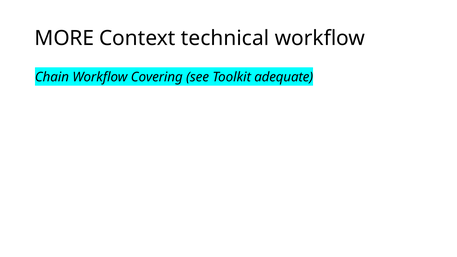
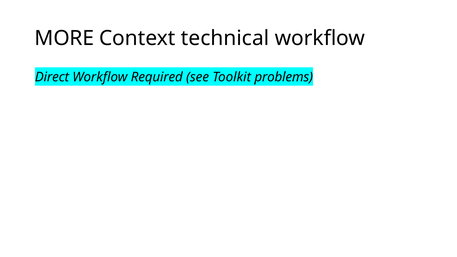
Chain: Chain -> Direct
Covering: Covering -> Required
adequate: adequate -> problems
